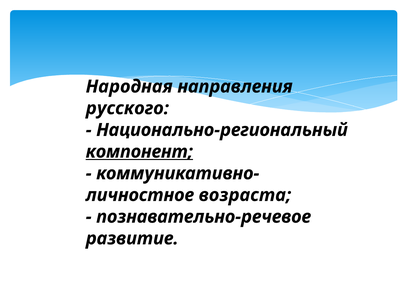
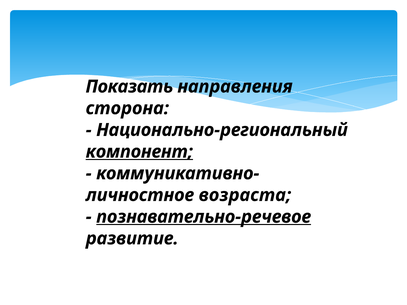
Народная: Народная -> Показать
русского: русского -> сторона
познавательно-речевое underline: none -> present
